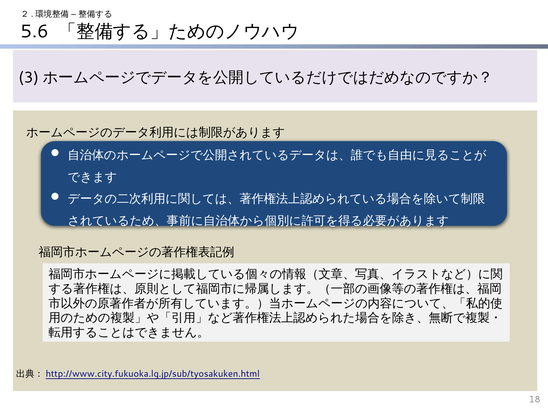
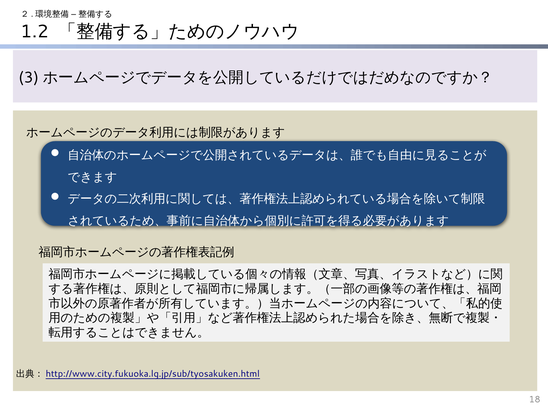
5.6: 5.6 -> 1.2
